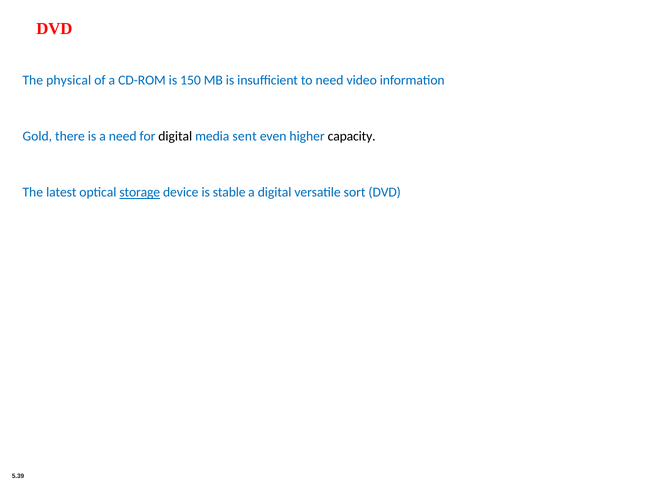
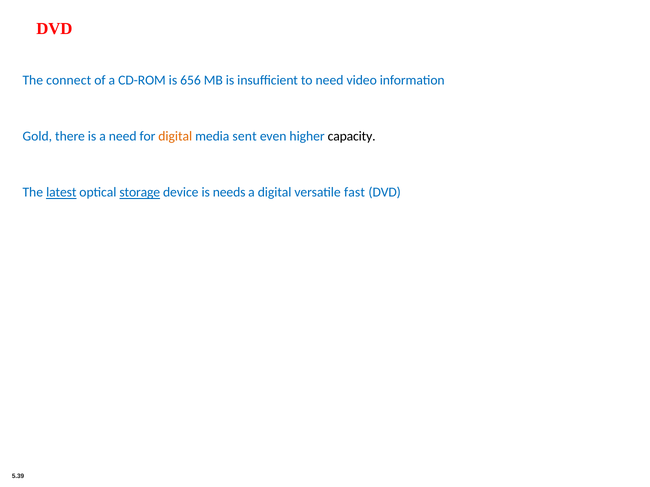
physical: physical -> connect
150: 150 -> 656
digital at (175, 136) colour: black -> orange
latest underline: none -> present
stable: stable -> needs
sort: sort -> fast
